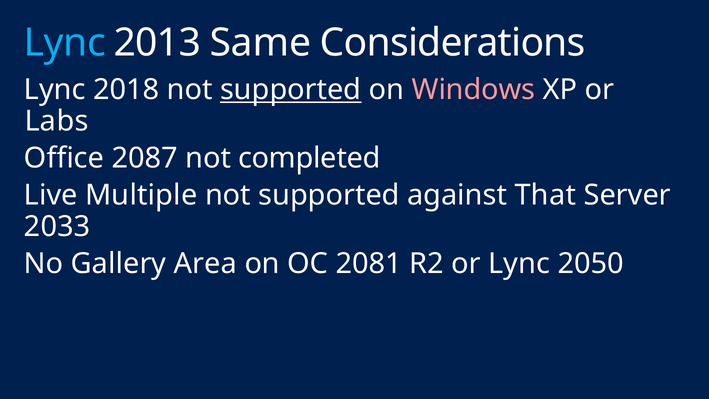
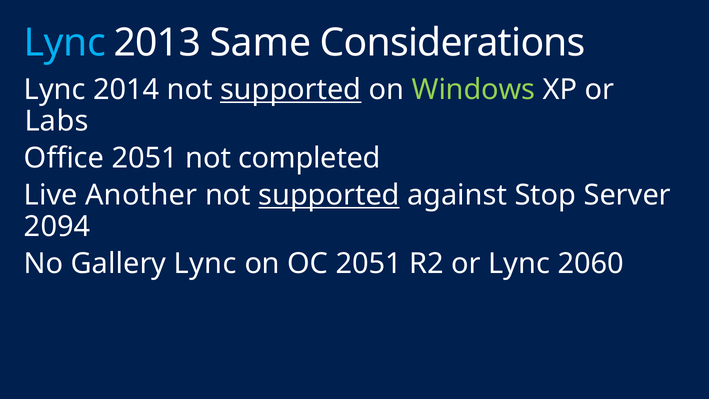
2018: 2018 -> 2014
Windows colour: pink -> light green
Office 2087: 2087 -> 2051
Multiple: Multiple -> Another
supported at (329, 195) underline: none -> present
That: That -> Stop
2033: 2033 -> 2094
Gallery Area: Area -> Lync
OC 2081: 2081 -> 2051
2050: 2050 -> 2060
